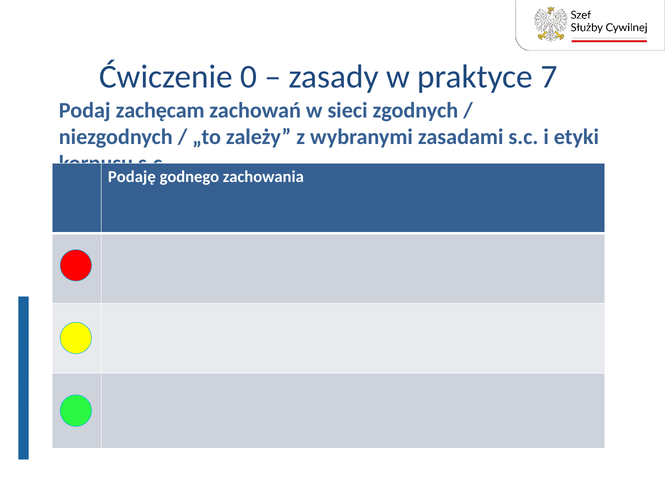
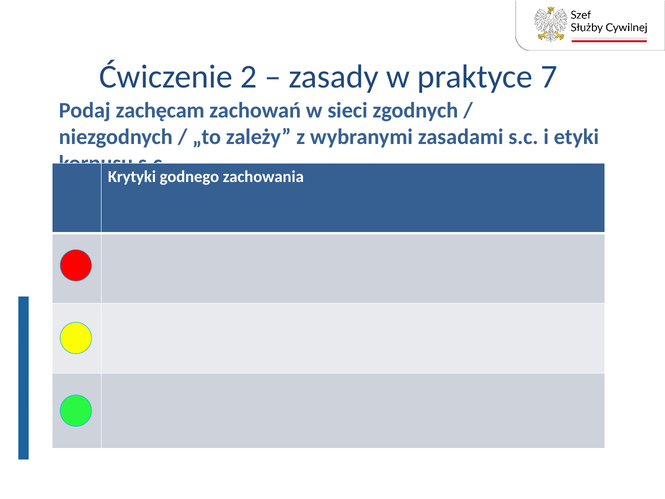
0: 0 -> 2
Podaję: Podaję -> Krytyki
